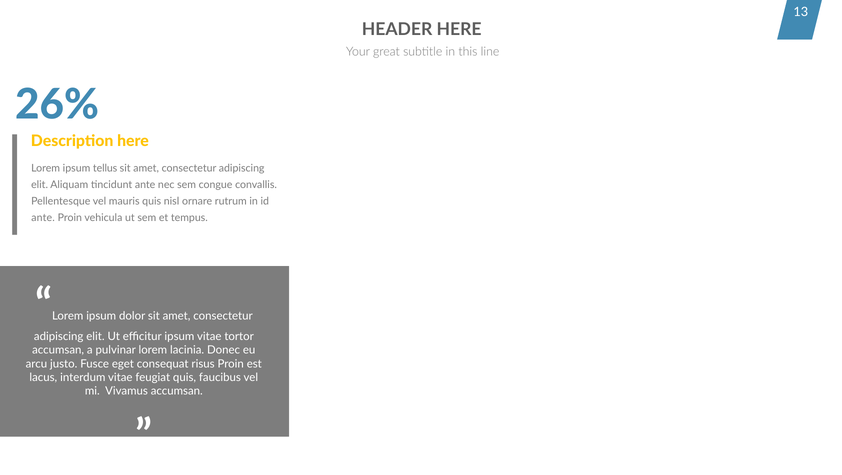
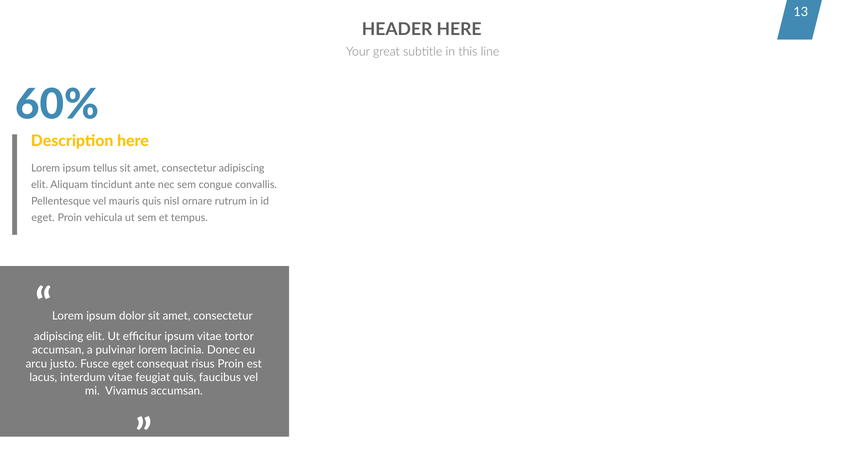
26%: 26% -> 60%
ante at (43, 218): ante -> eget
